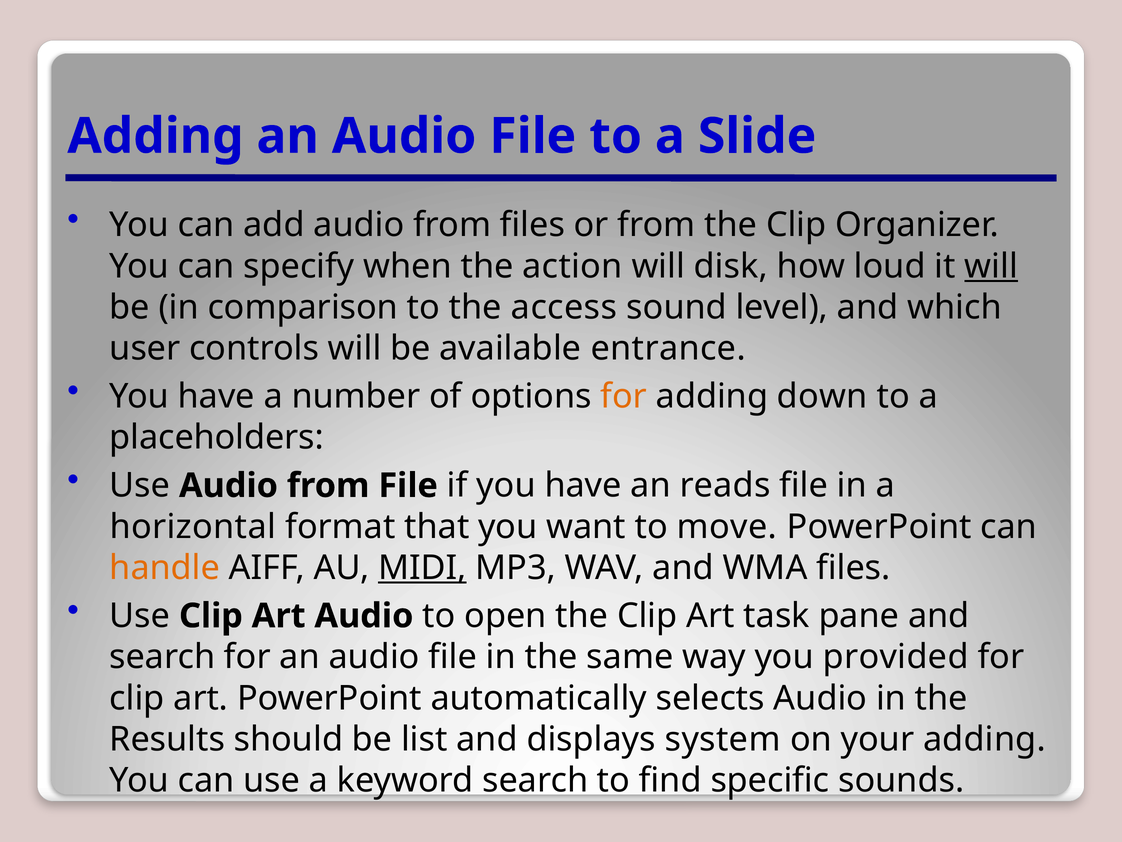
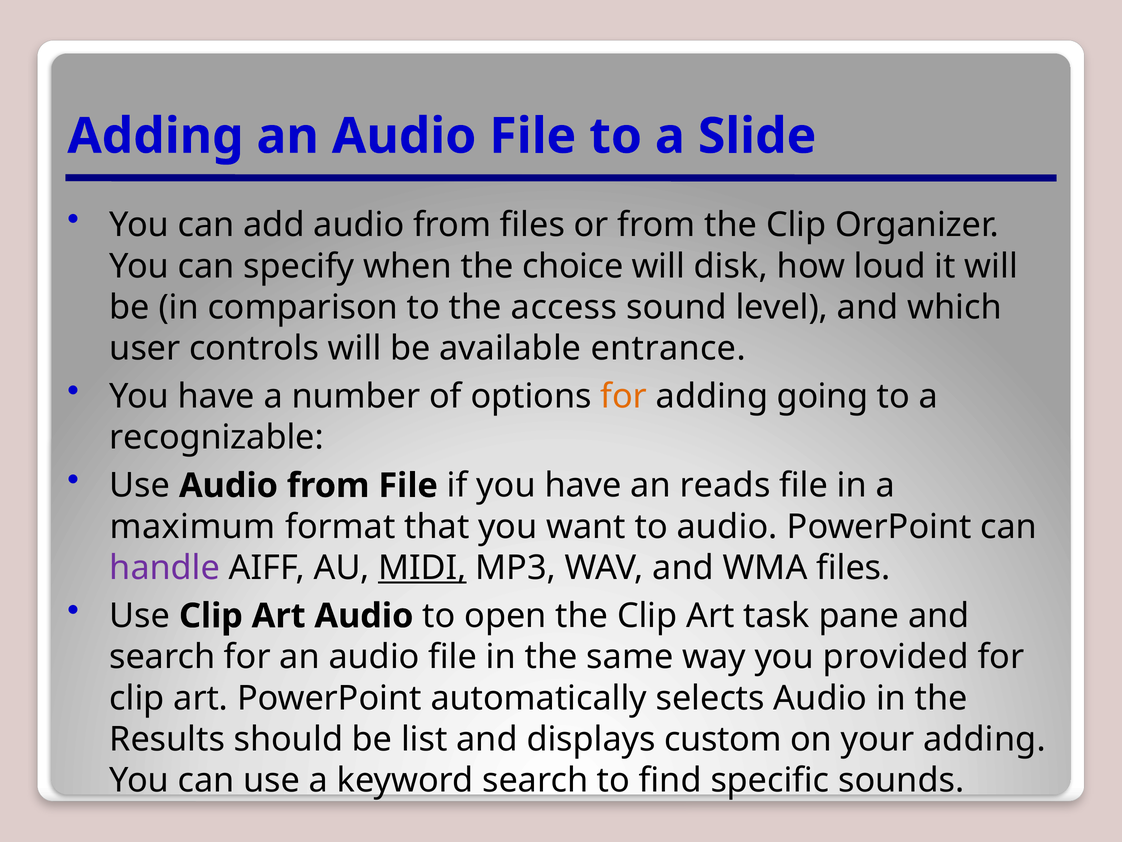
action: action -> choice
will at (991, 266) underline: present -> none
down: down -> going
placeholders: placeholders -> recognizable
horizontal: horizontal -> maximum
to move: move -> audio
handle colour: orange -> purple
system: system -> custom
